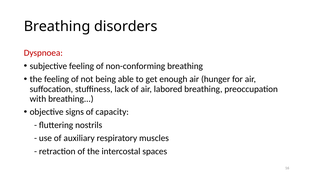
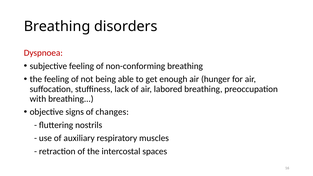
capacity: capacity -> changes
